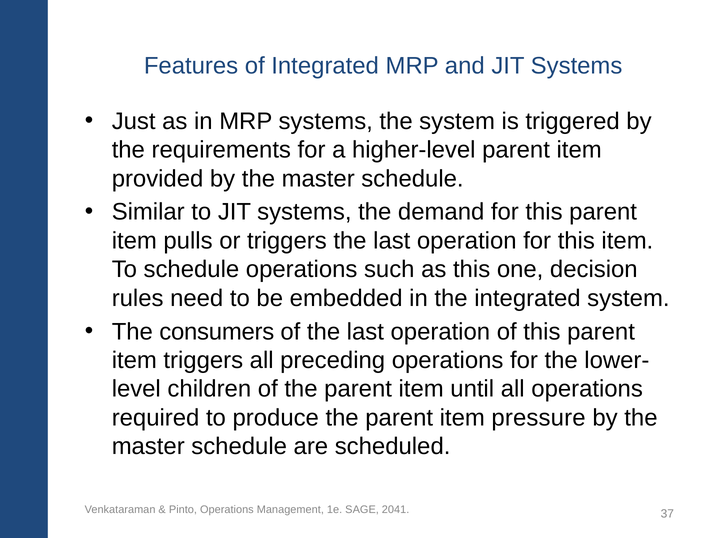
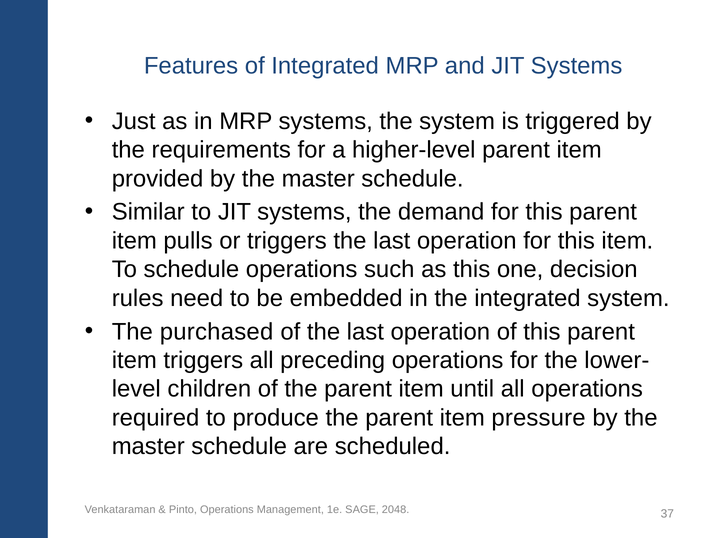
consumers: consumers -> purchased
2041: 2041 -> 2048
